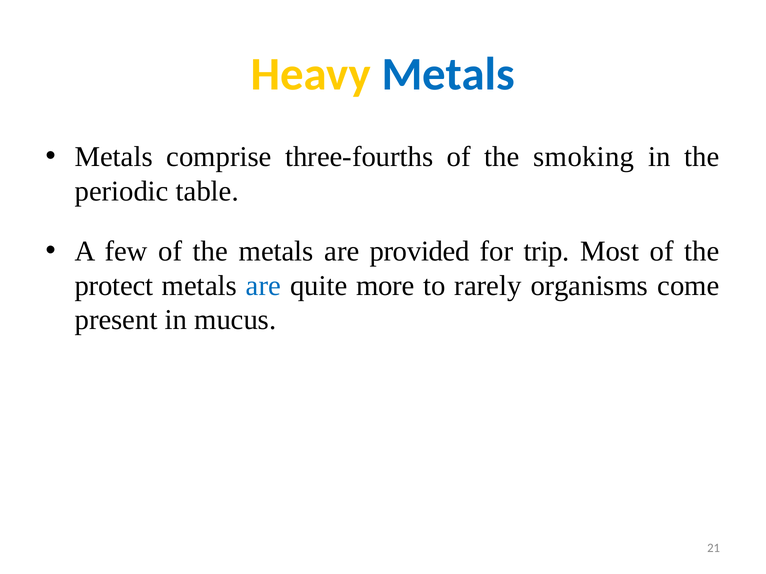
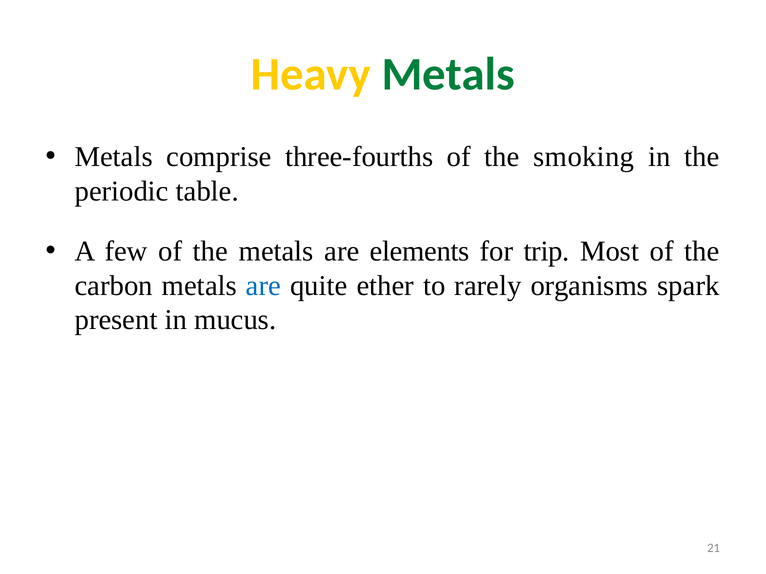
Metals at (448, 74) colour: blue -> green
provided: provided -> elements
protect: protect -> carbon
more: more -> ether
come: come -> spark
